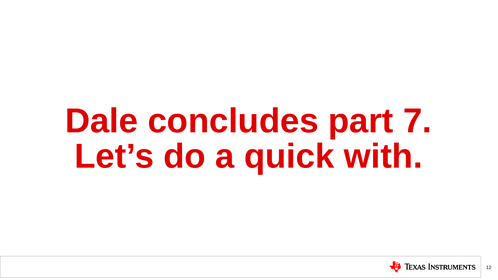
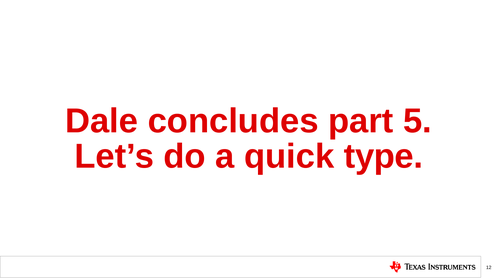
7: 7 -> 5
with: with -> type
